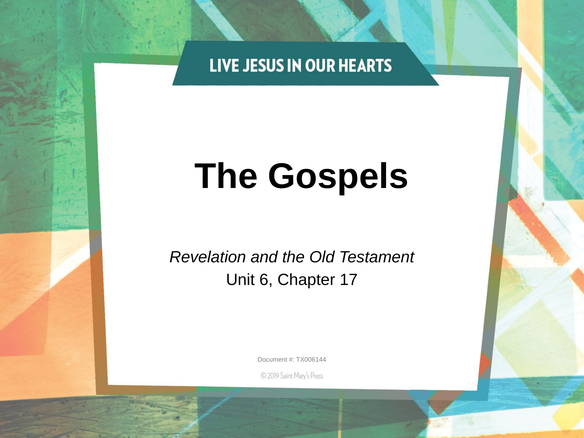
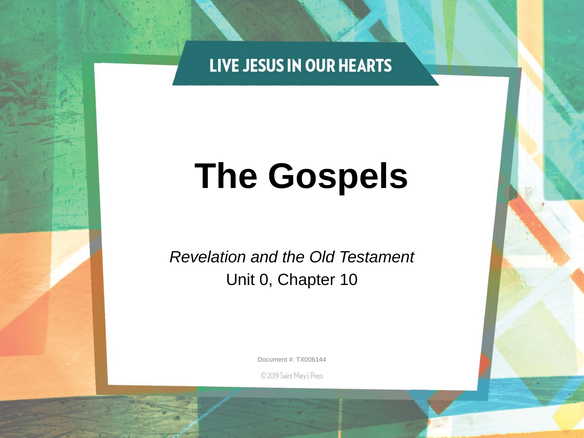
6: 6 -> 0
17: 17 -> 10
